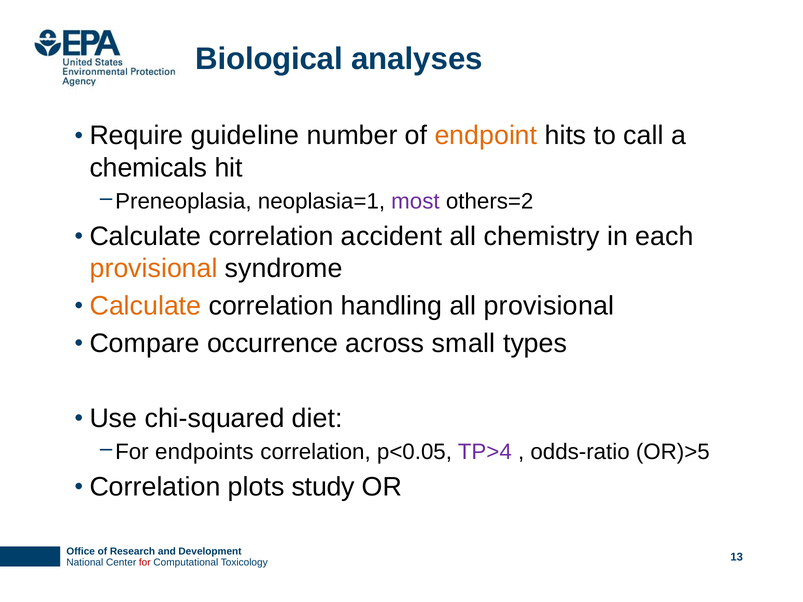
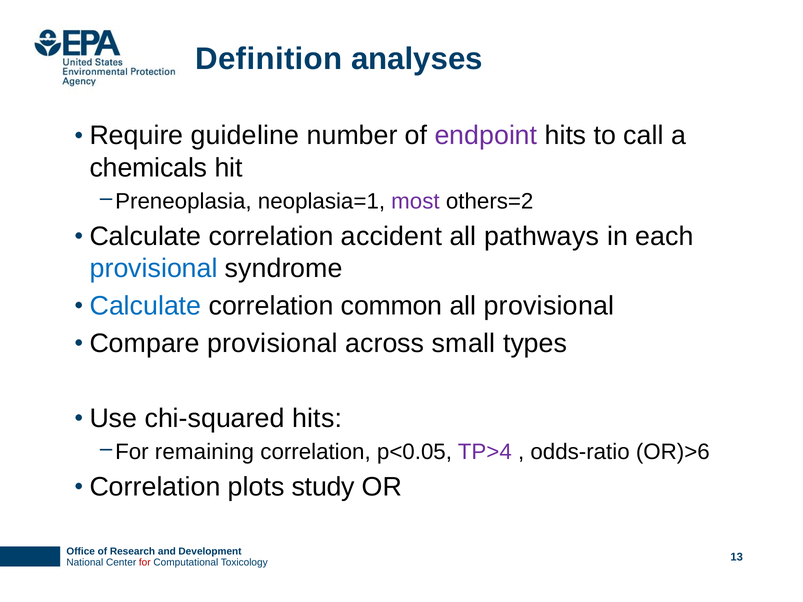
Biological: Biological -> Definition
endpoint colour: orange -> purple
chemistry: chemistry -> pathways
provisional at (154, 269) colour: orange -> blue
Calculate at (145, 306) colour: orange -> blue
handling: handling -> common
Compare occurrence: occurrence -> provisional
chi-squared diet: diet -> hits
endpoints: endpoints -> remaining
OR)>5: OR)>5 -> OR)>6
